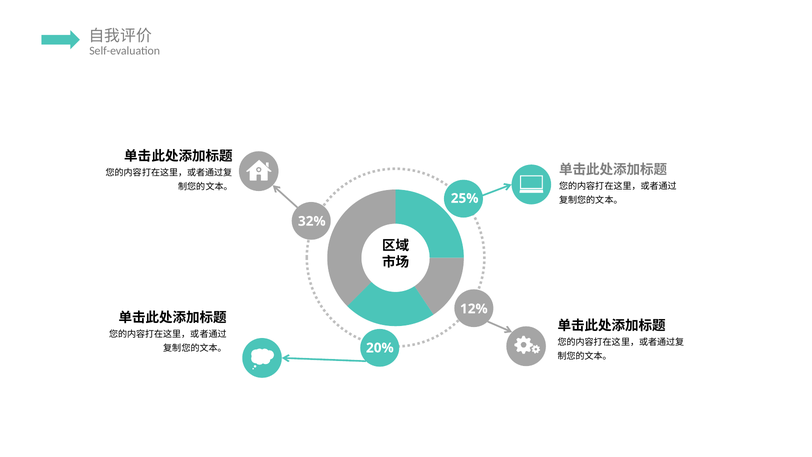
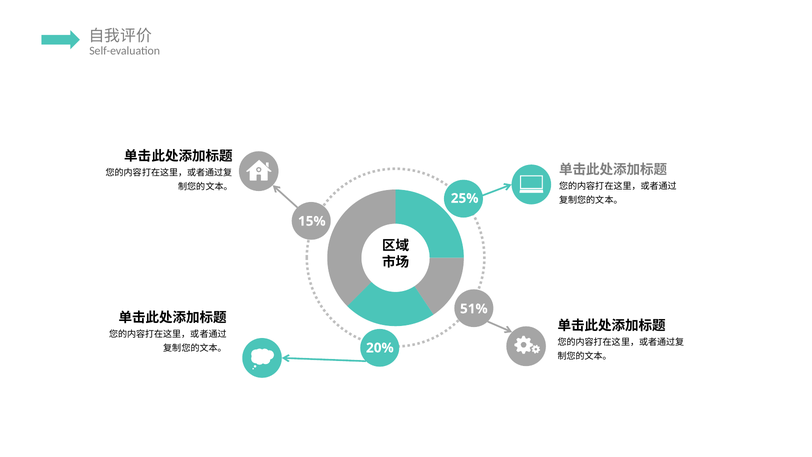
32%: 32% -> 15%
12%: 12% -> 51%
